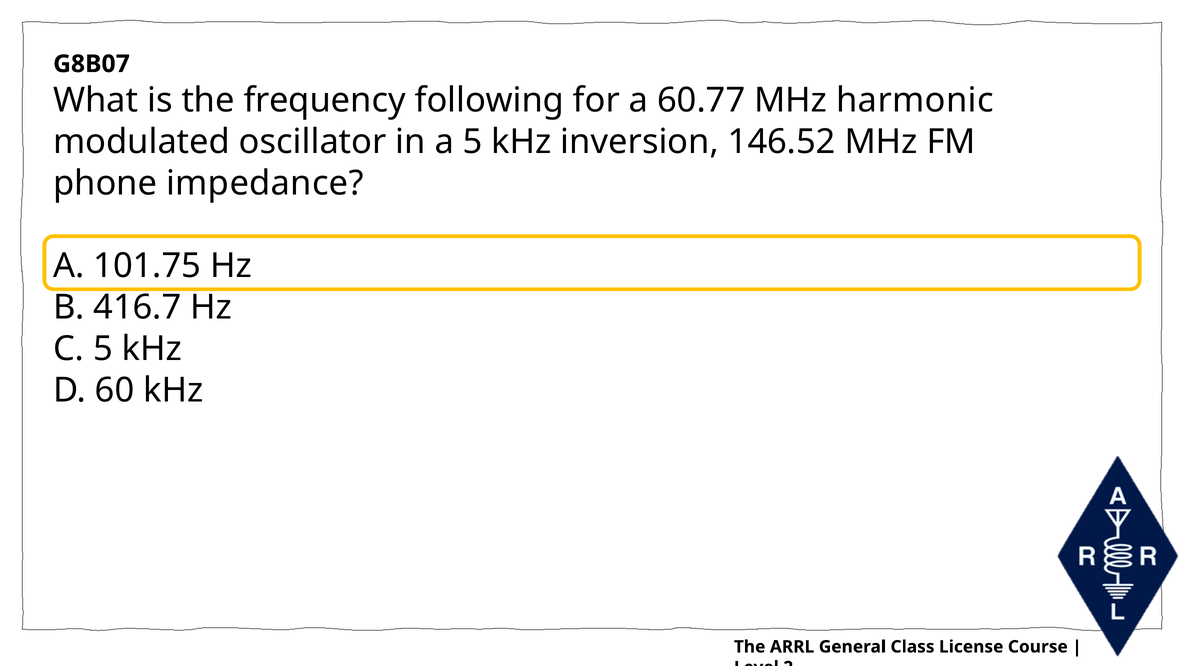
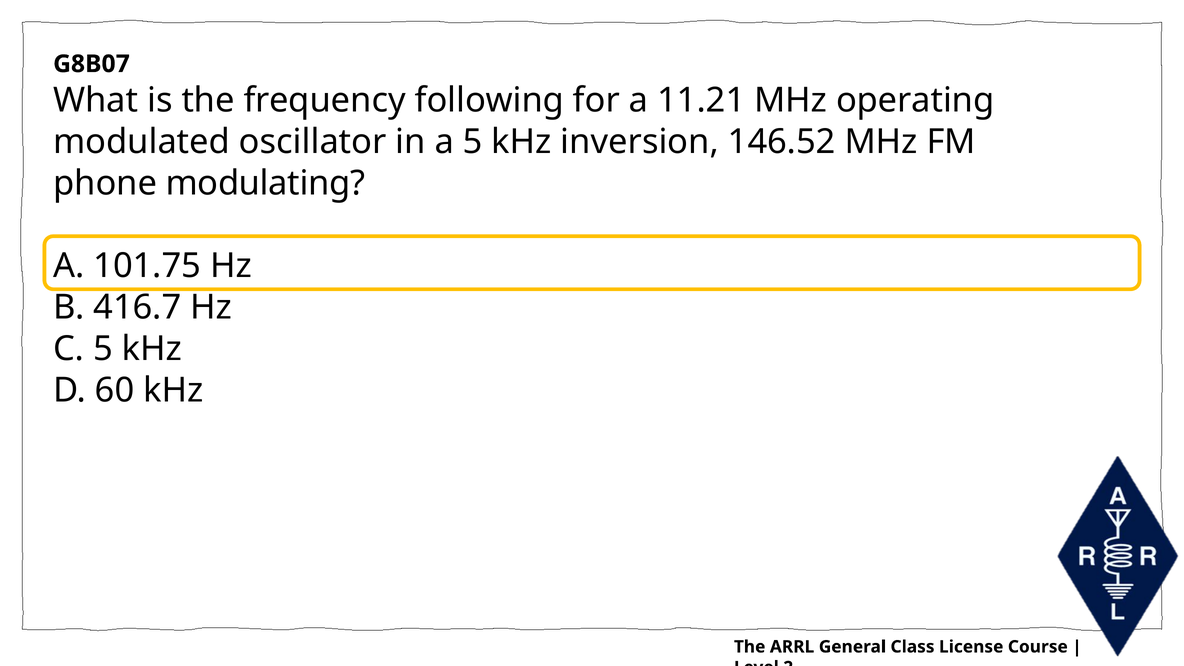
60.77: 60.77 -> 11.21
harmonic: harmonic -> operating
impedance: impedance -> modulating
